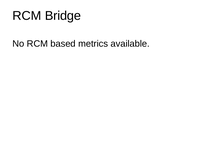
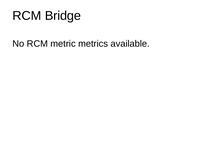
based: based -> metric
